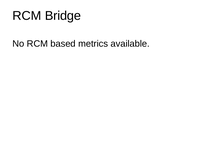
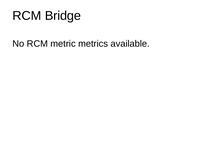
based: based -> metric
